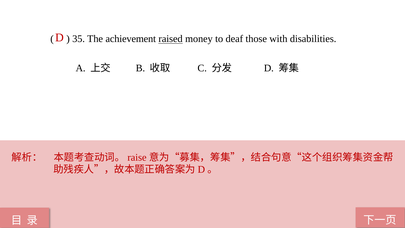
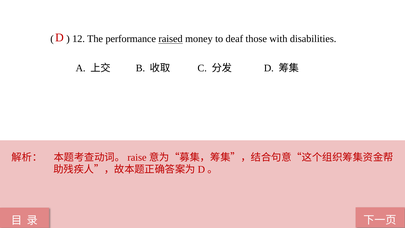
35: 35 -> 12
achievement: achievement -> performance
